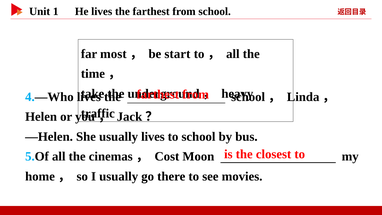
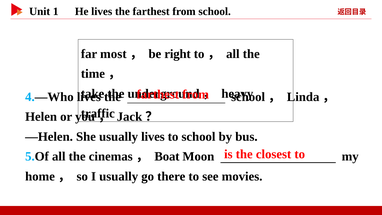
start: start -> right
Cost: Cost -> Boat
